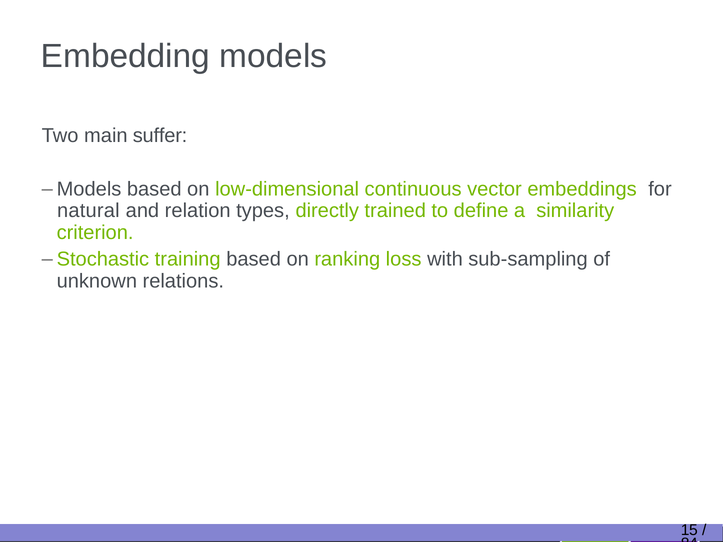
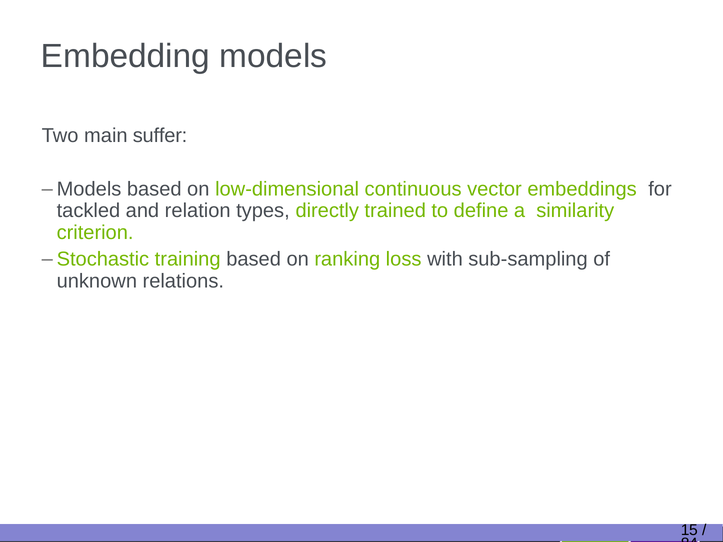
natural: natural -> tackled
